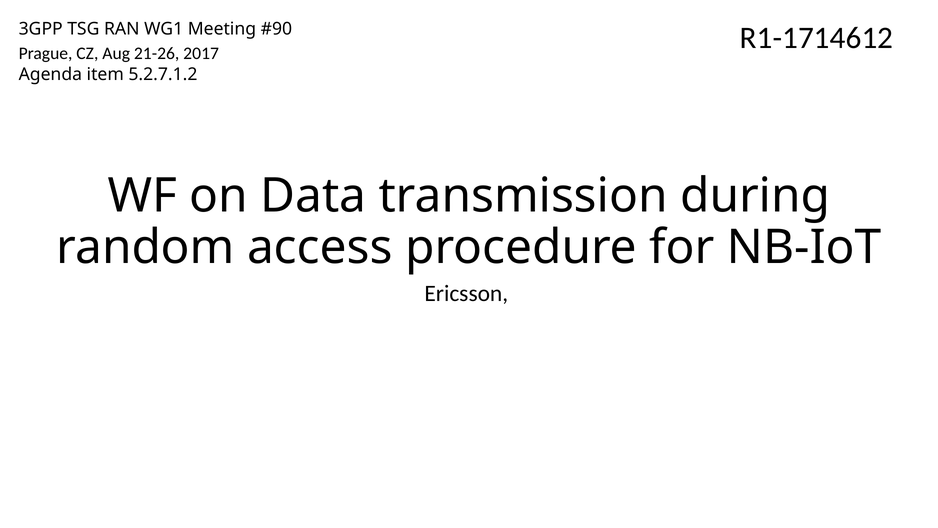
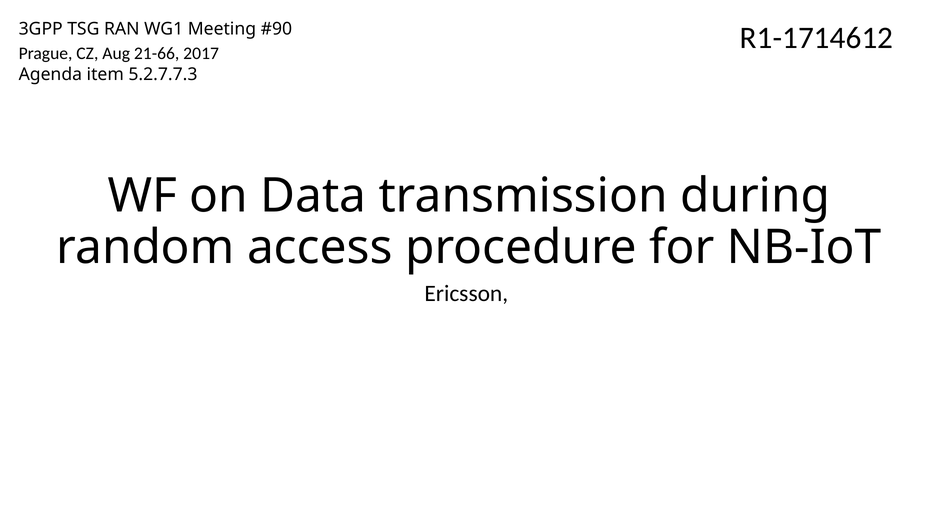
21-26: 21-26 -> 21-66
5.2.7.1.2: 5.2.7.1.2 -> 5.2.7.7.3
